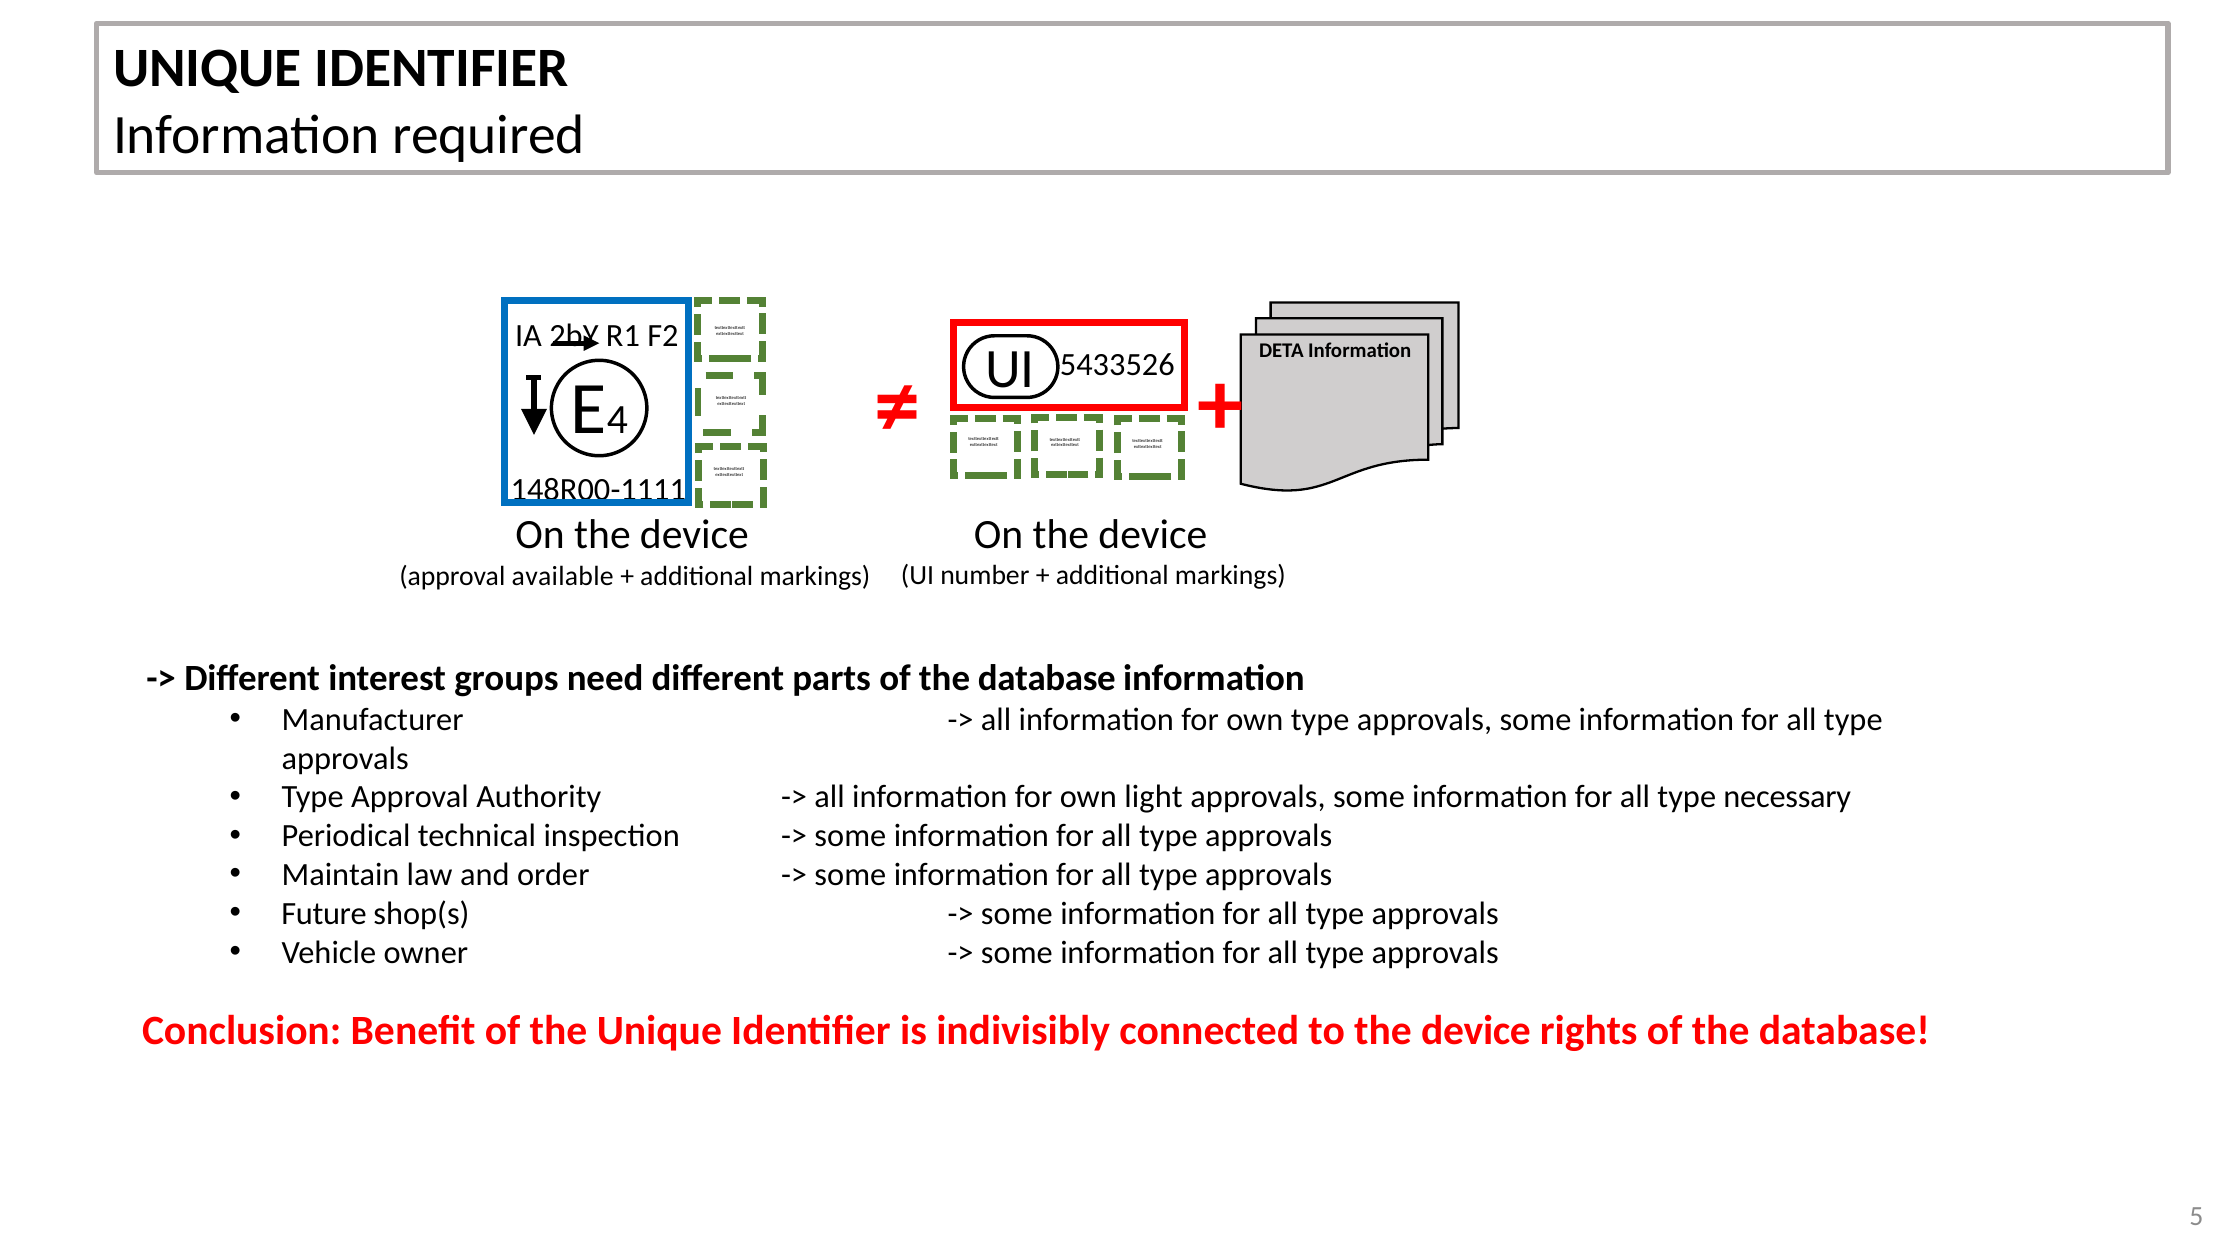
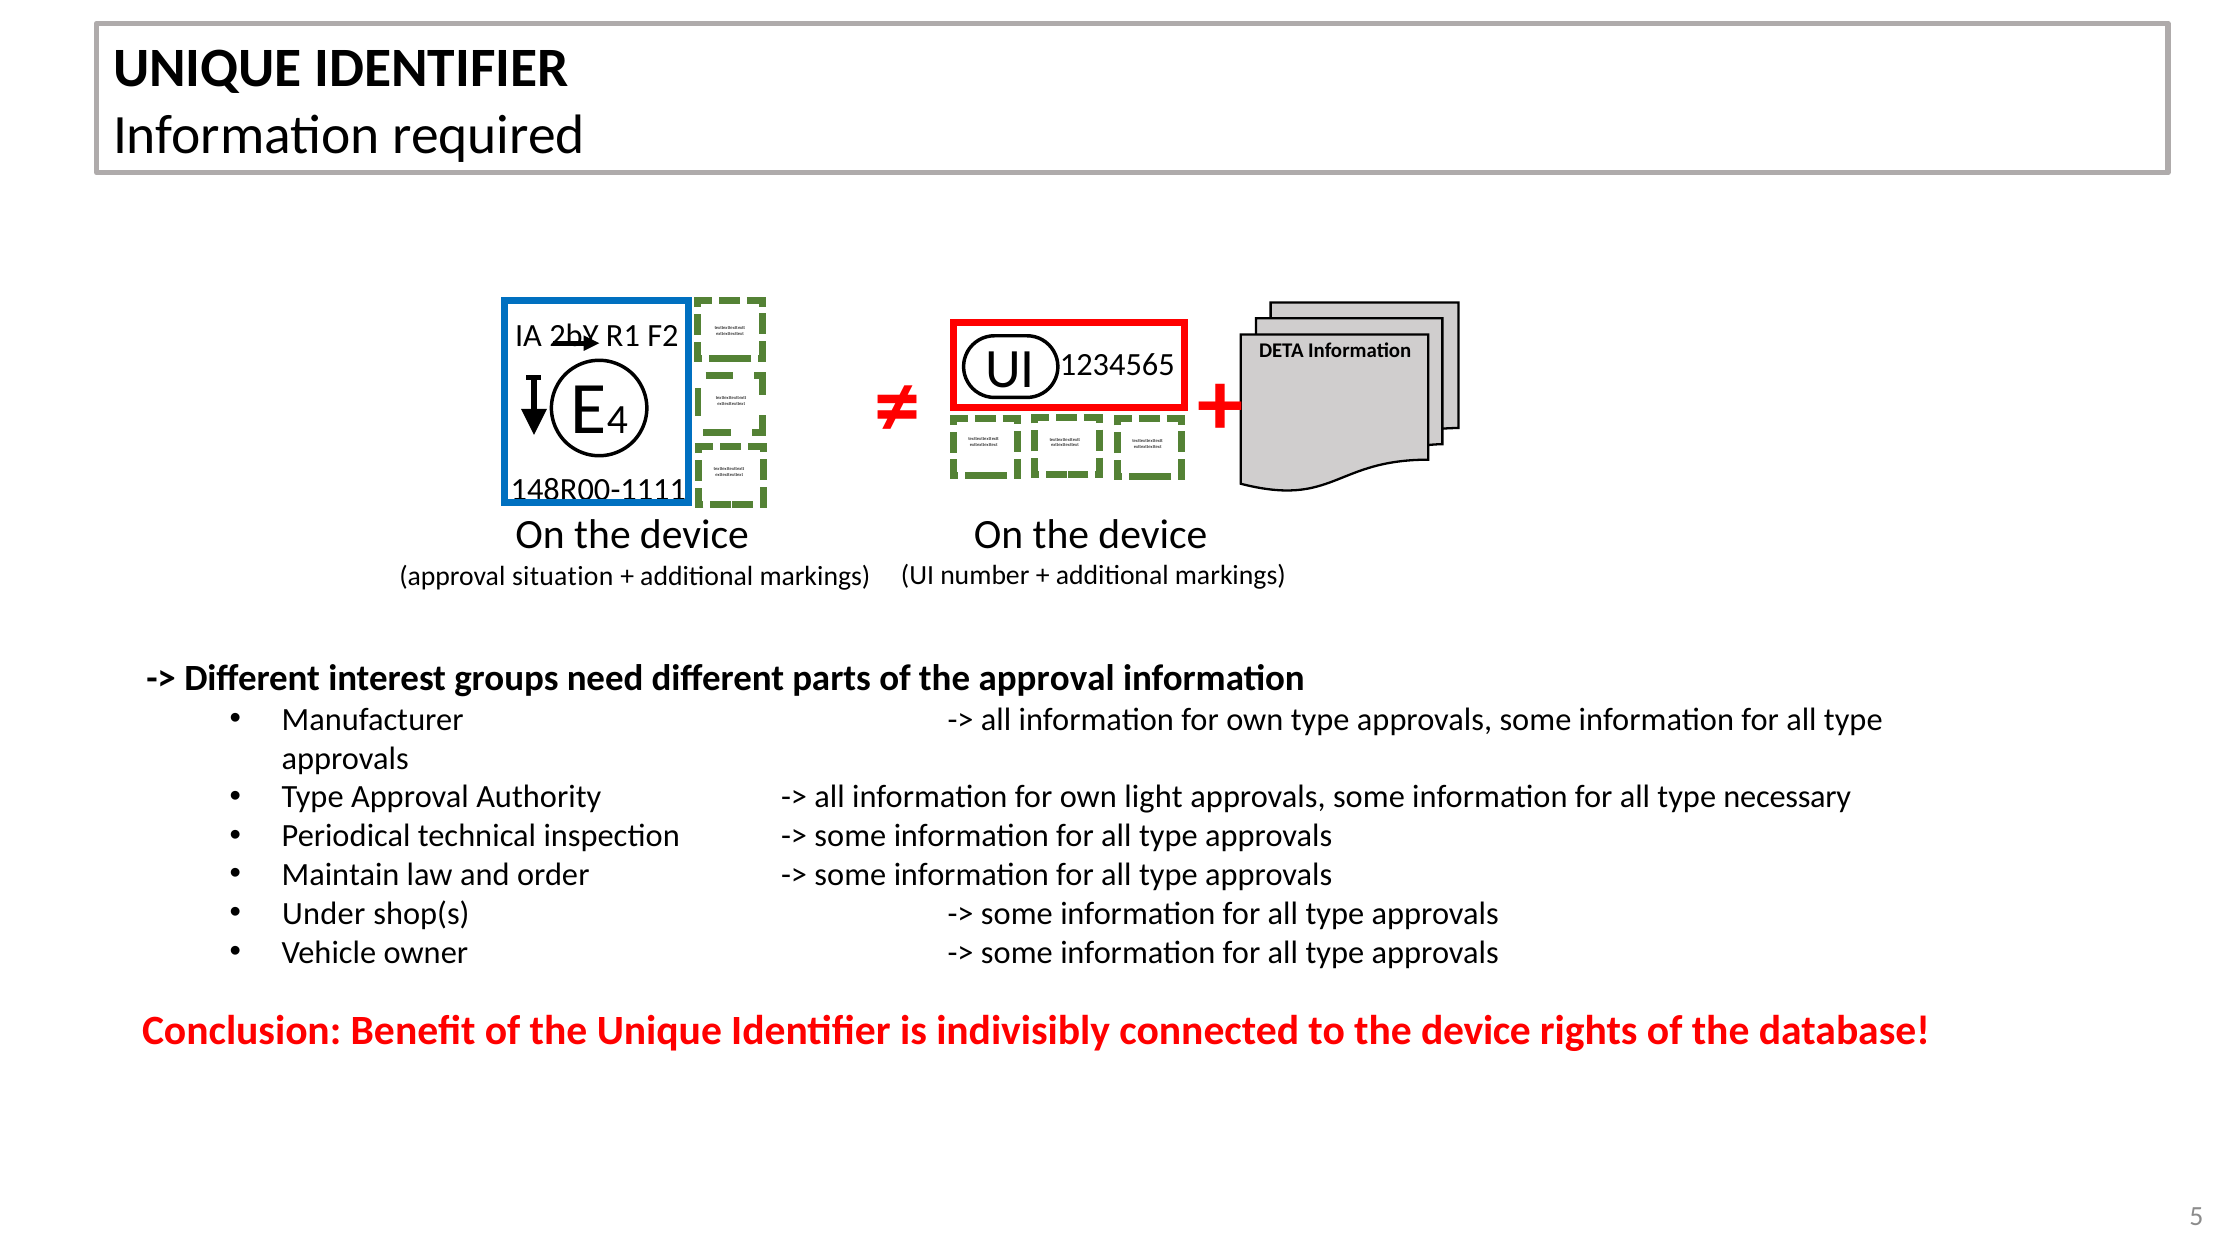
5433526: 5433526 -> 1234565
available: available -> situation
parts of the database: database -> approval
Future: Future -> Under
